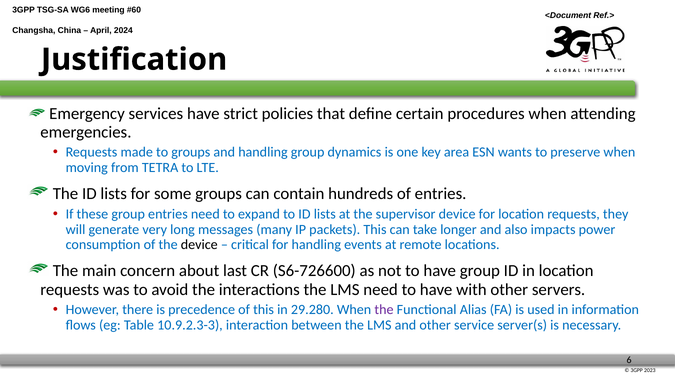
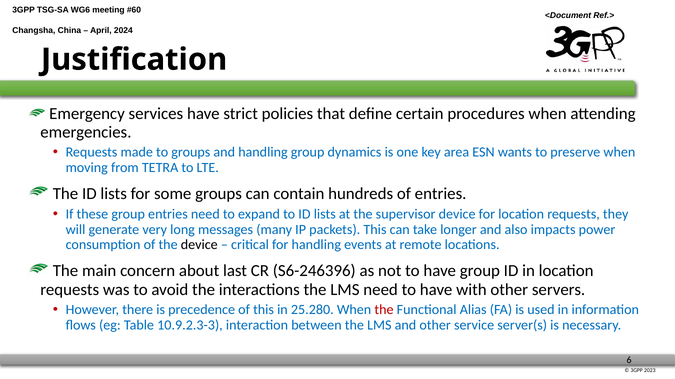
S6-726600: S6-726600 -> S6-246396
29.280: 29.280 -> 25.280
the at (384, 310) colour: purple -> red
